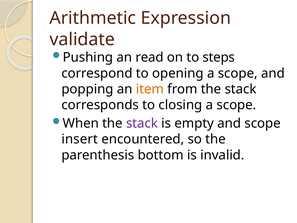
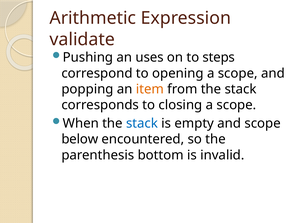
read: read -> uses
stack at (142, 123) colour: purple -> blue
insert: insert -> below
